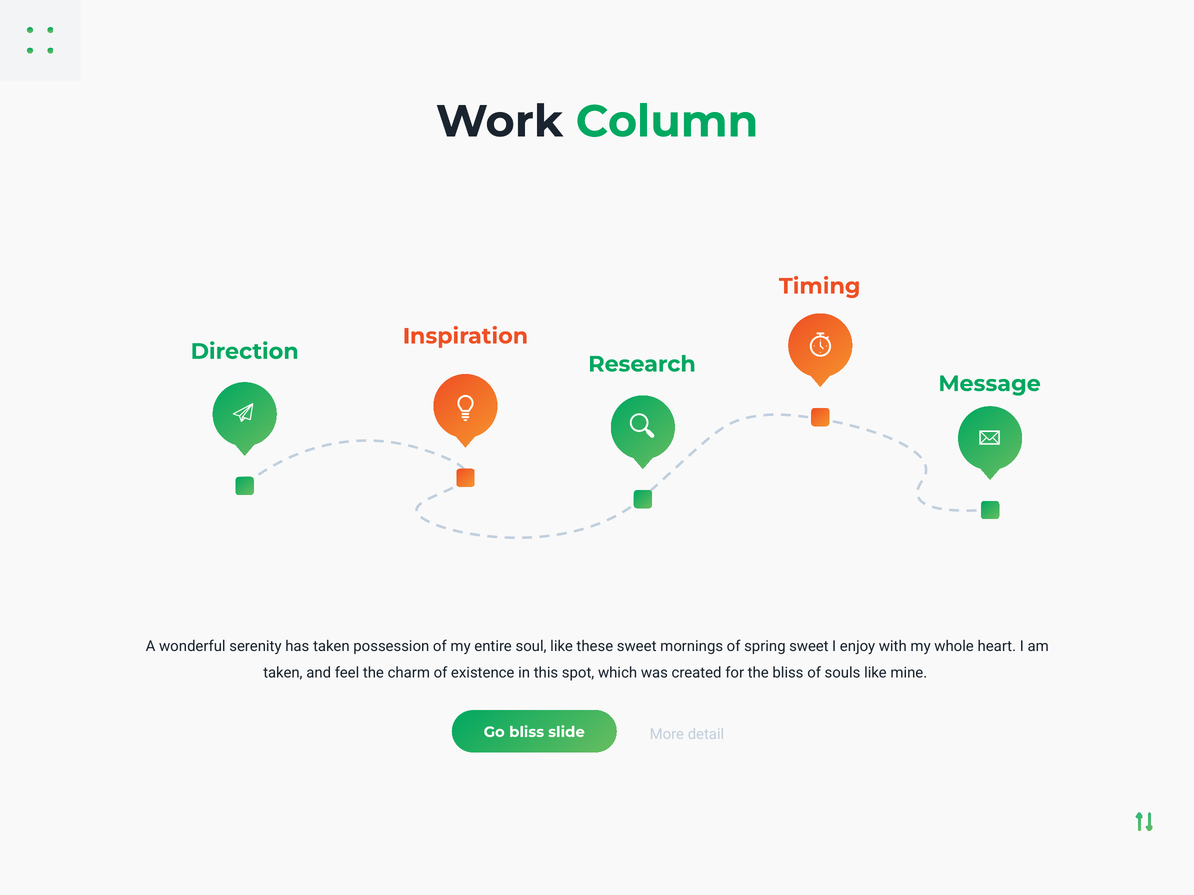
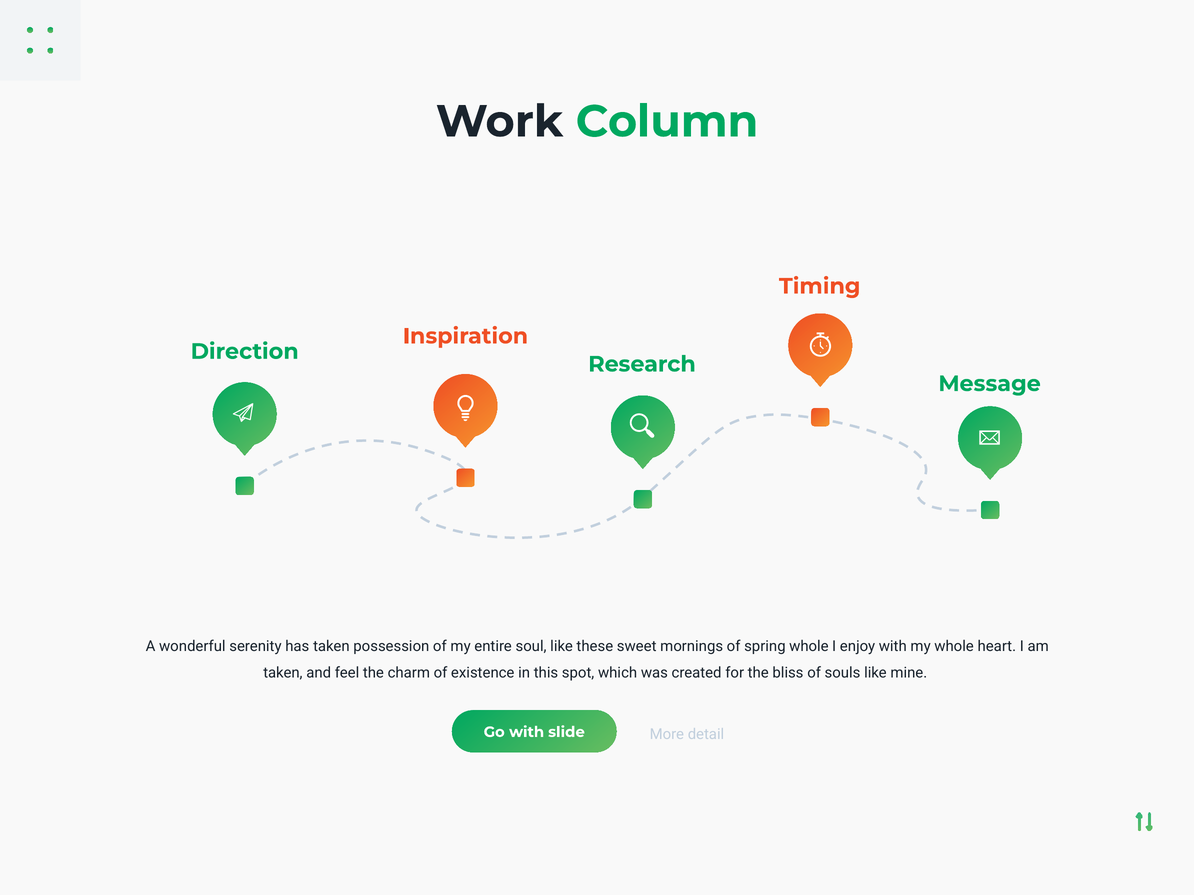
spring sweet: sweet -> whole
Go bliss: bliss -> with
